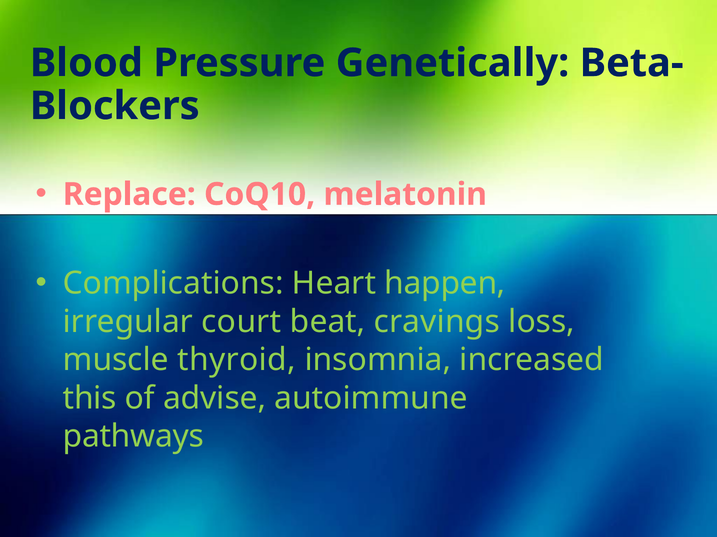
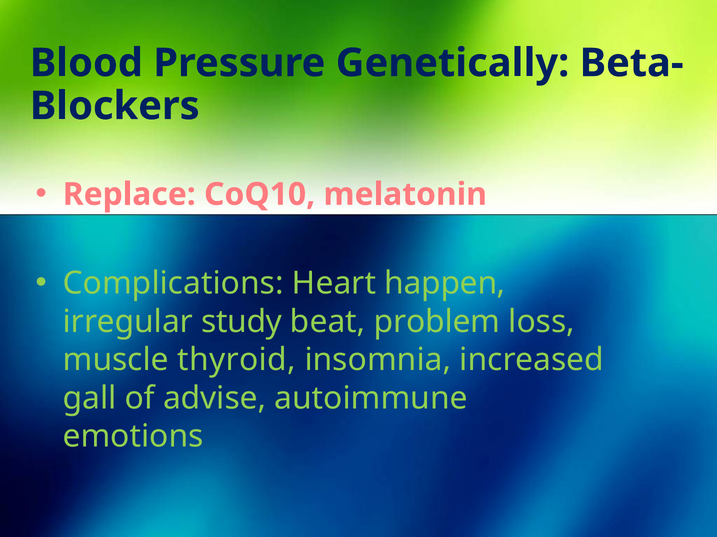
court: court -> study
cravings: cravings -> problem
this: this -> gall
pathways: pathways -> emotions
